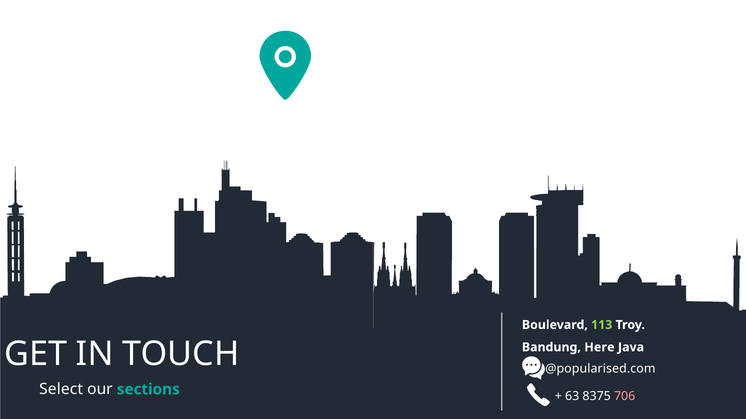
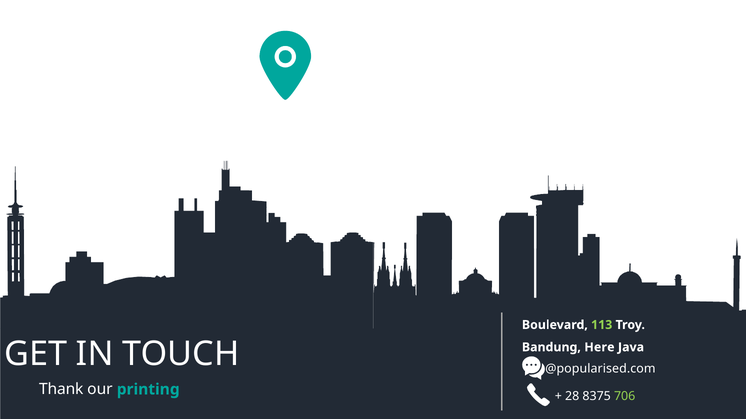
Select: Select -> Thank
sections: sections -> printing
63: 63 -> 28
706 colour: pink -> light green
